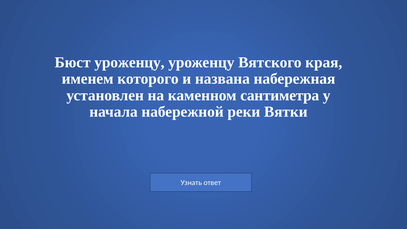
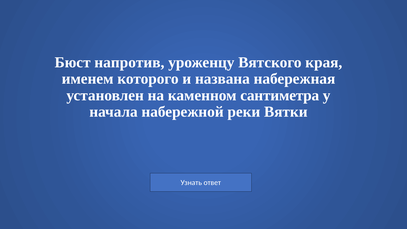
Бюст уроженцу: уроженцу -> напротив
